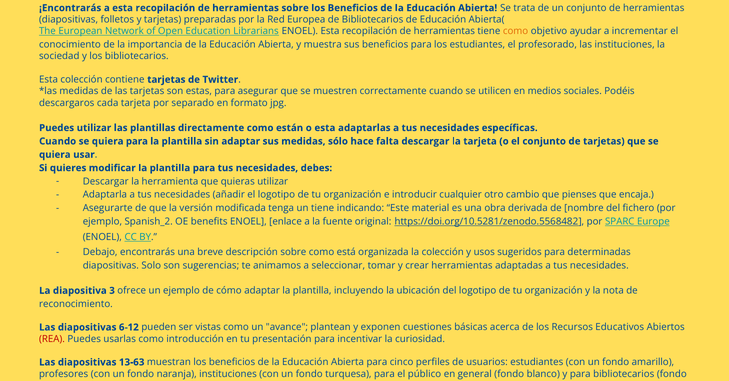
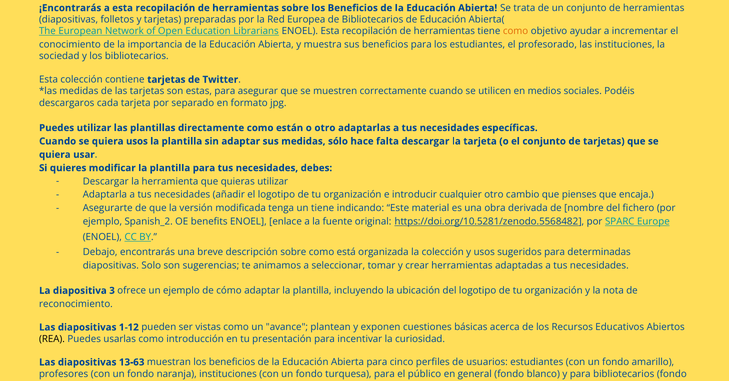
o esta: esta -> otro
quiera para: para -> usos
6-12: 6-12 -> 1-12
REA colour: red -> black
